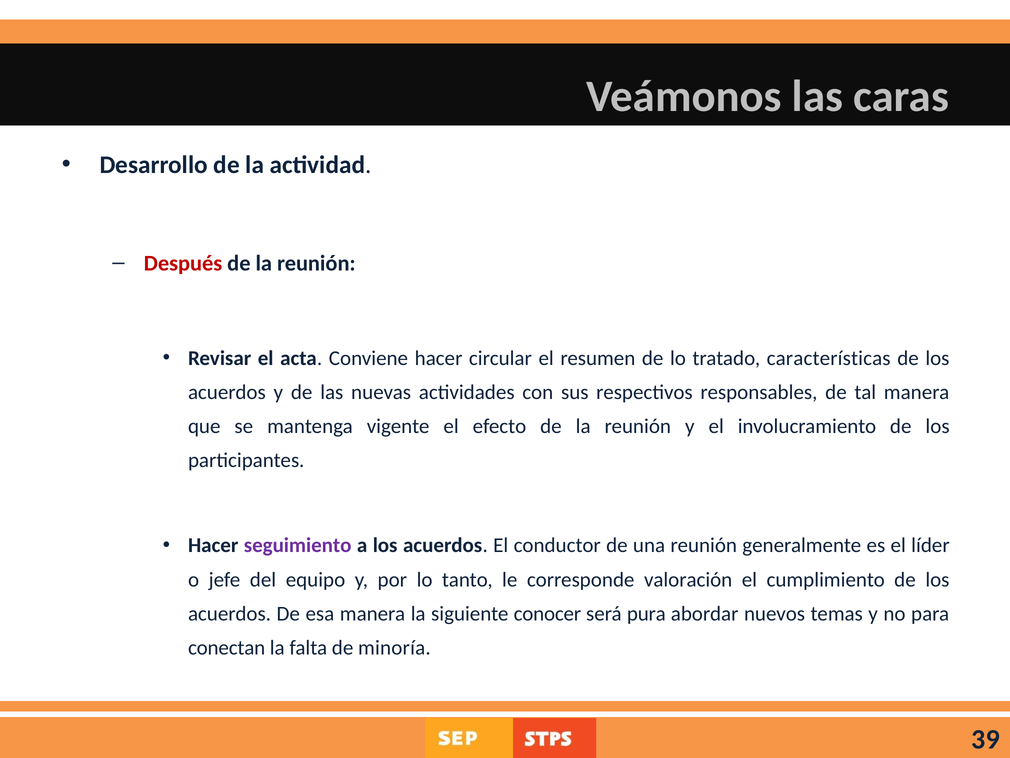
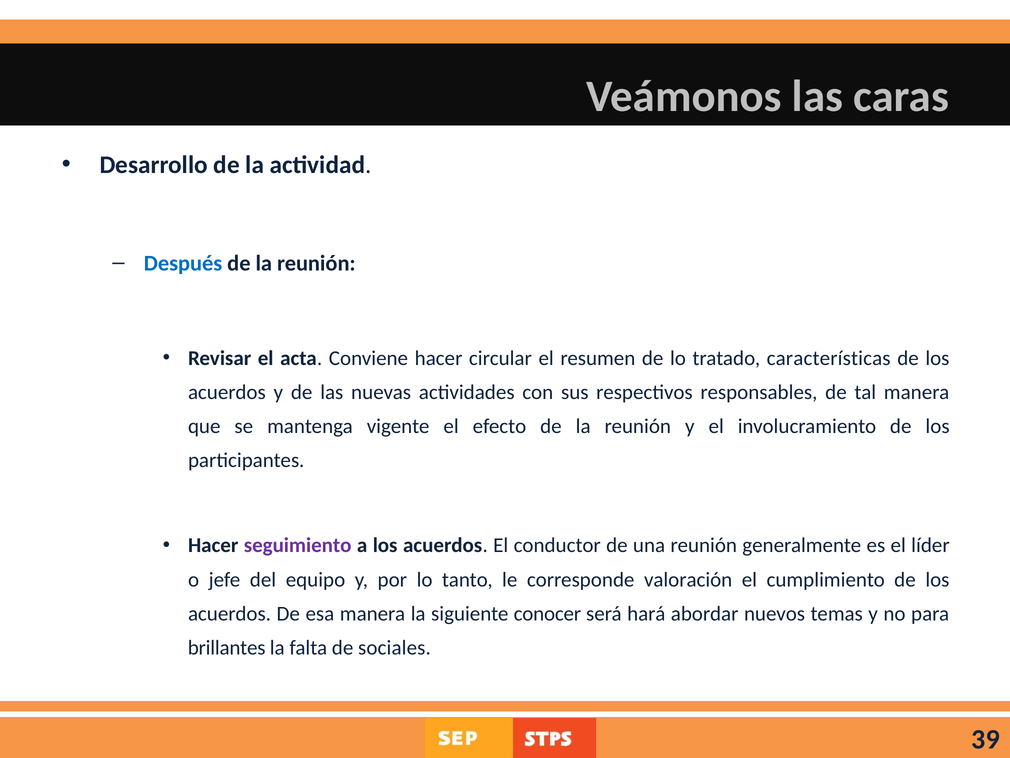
Después colour: red -> blue
pura: pura -> hará
conectan: conectan -> brillantes
minoría: minoría -> sociales
